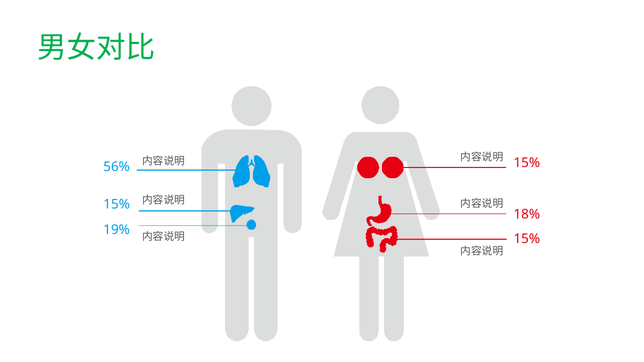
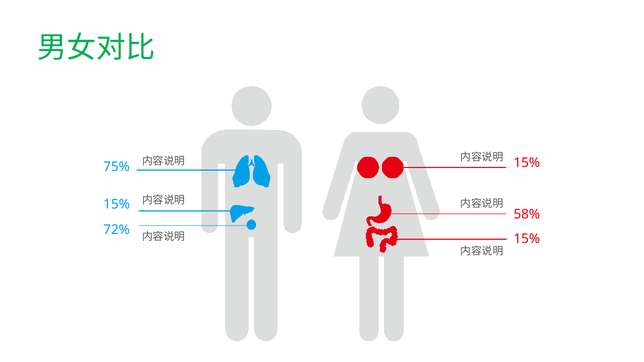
56%: 56% -> 75%
18%: 18% -> 58%
19%: 19% -> 72%
